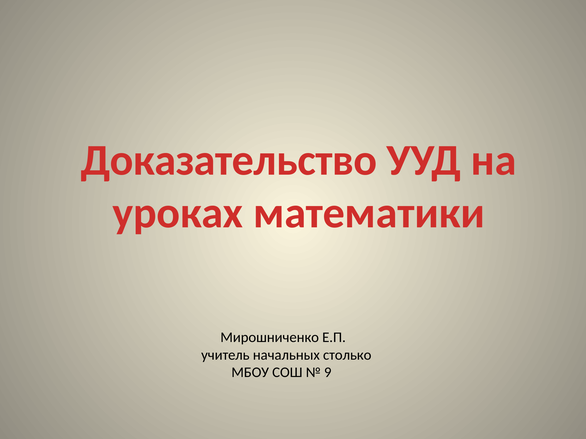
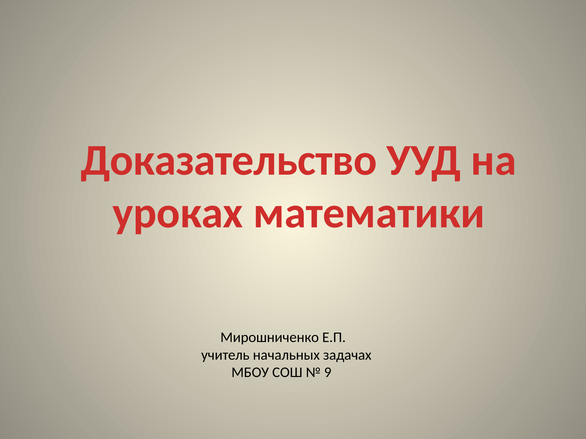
столько: столько -> задачах
